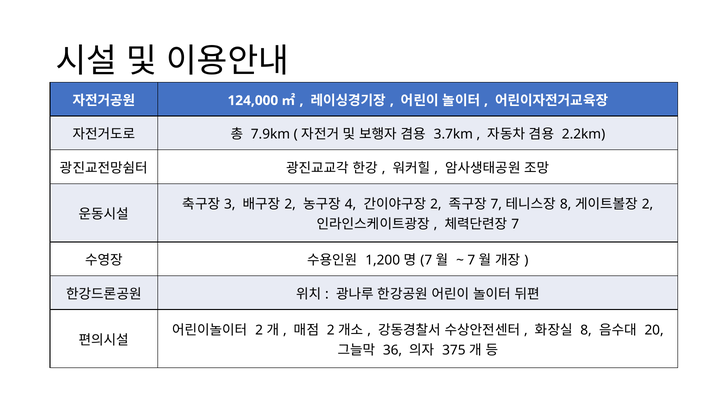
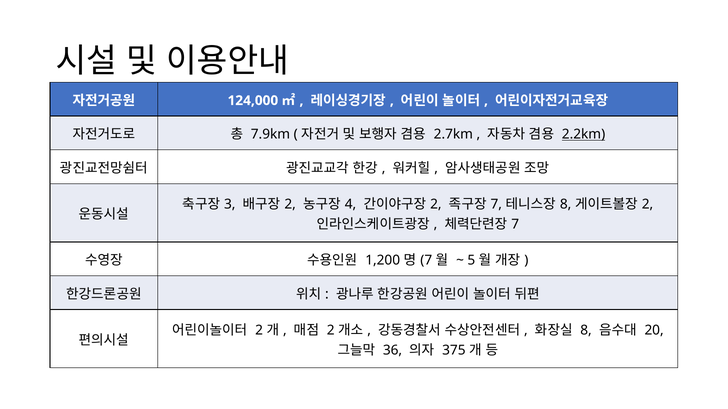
3.7km: 3.7km -> 2.7km
2.2km underline: none -> present
7 at (471, 261): 7 -> 5
